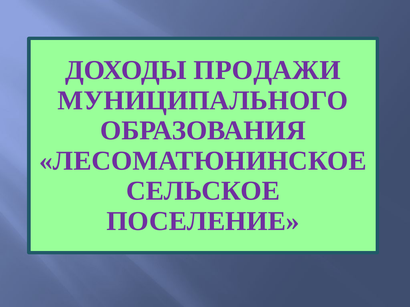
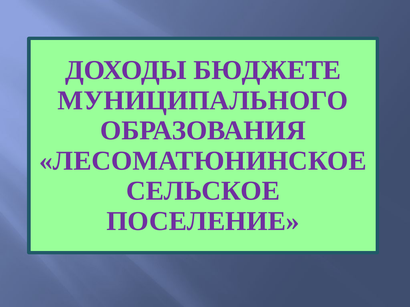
ПРОДАЖИ: ПРОДАЖИ -> БЮДЖЕТЕ
